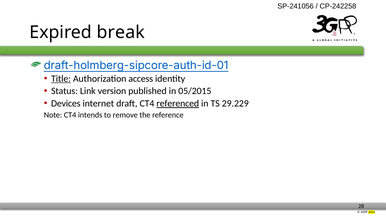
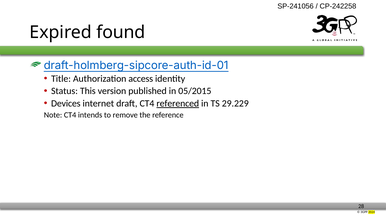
break: break -> found
Title underline: present -> none
Link: Link -> This
